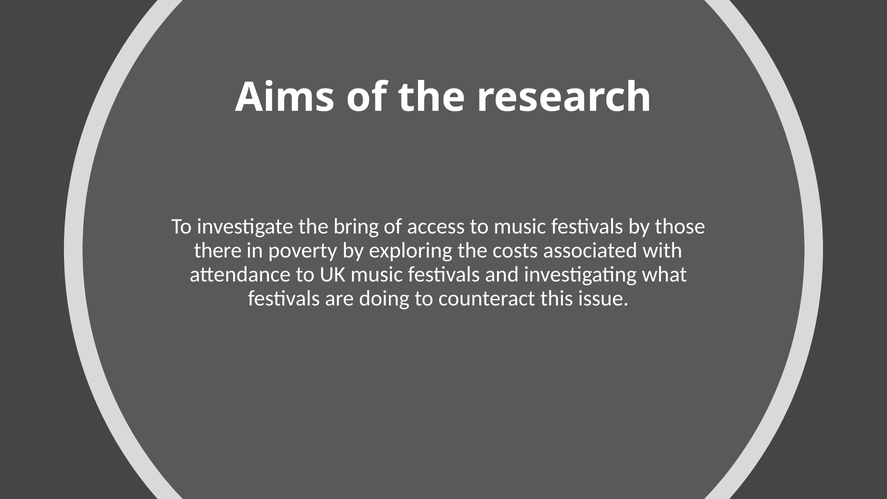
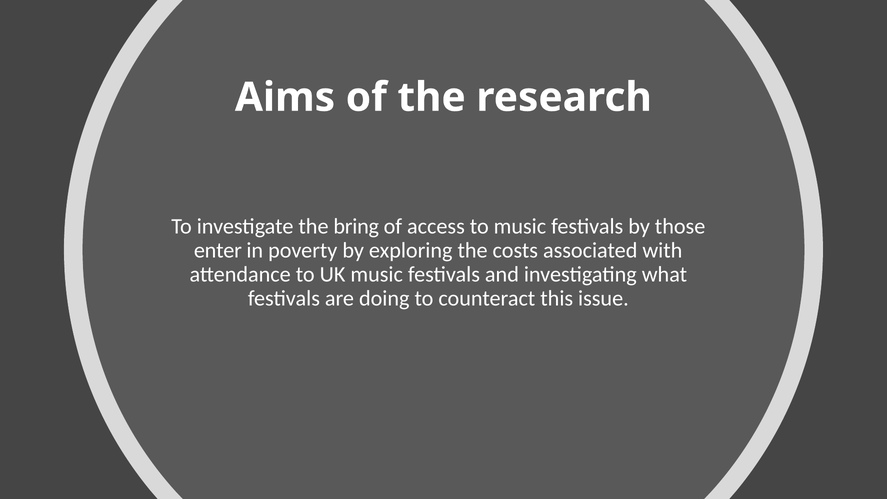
there: there -> enter
